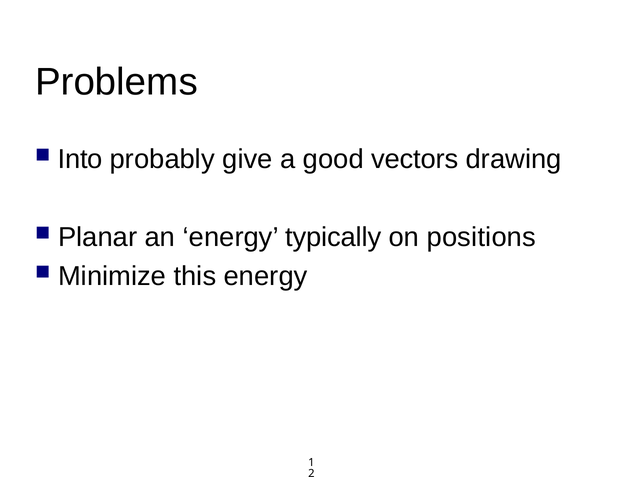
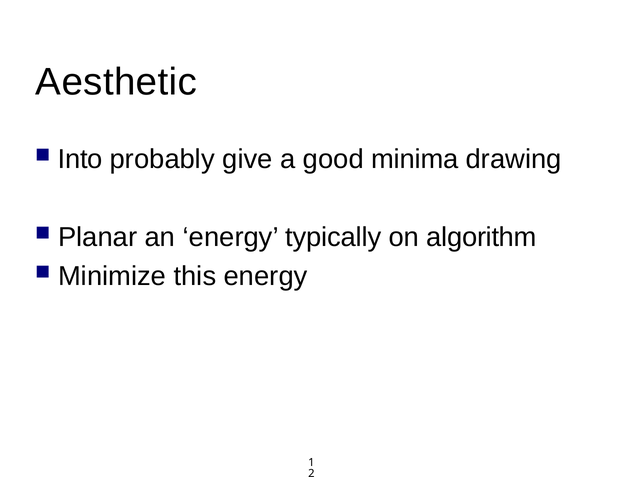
Problems: Problems -> Aesthetic
vectors: vectors -> minima
positions: positions -> algorithm
